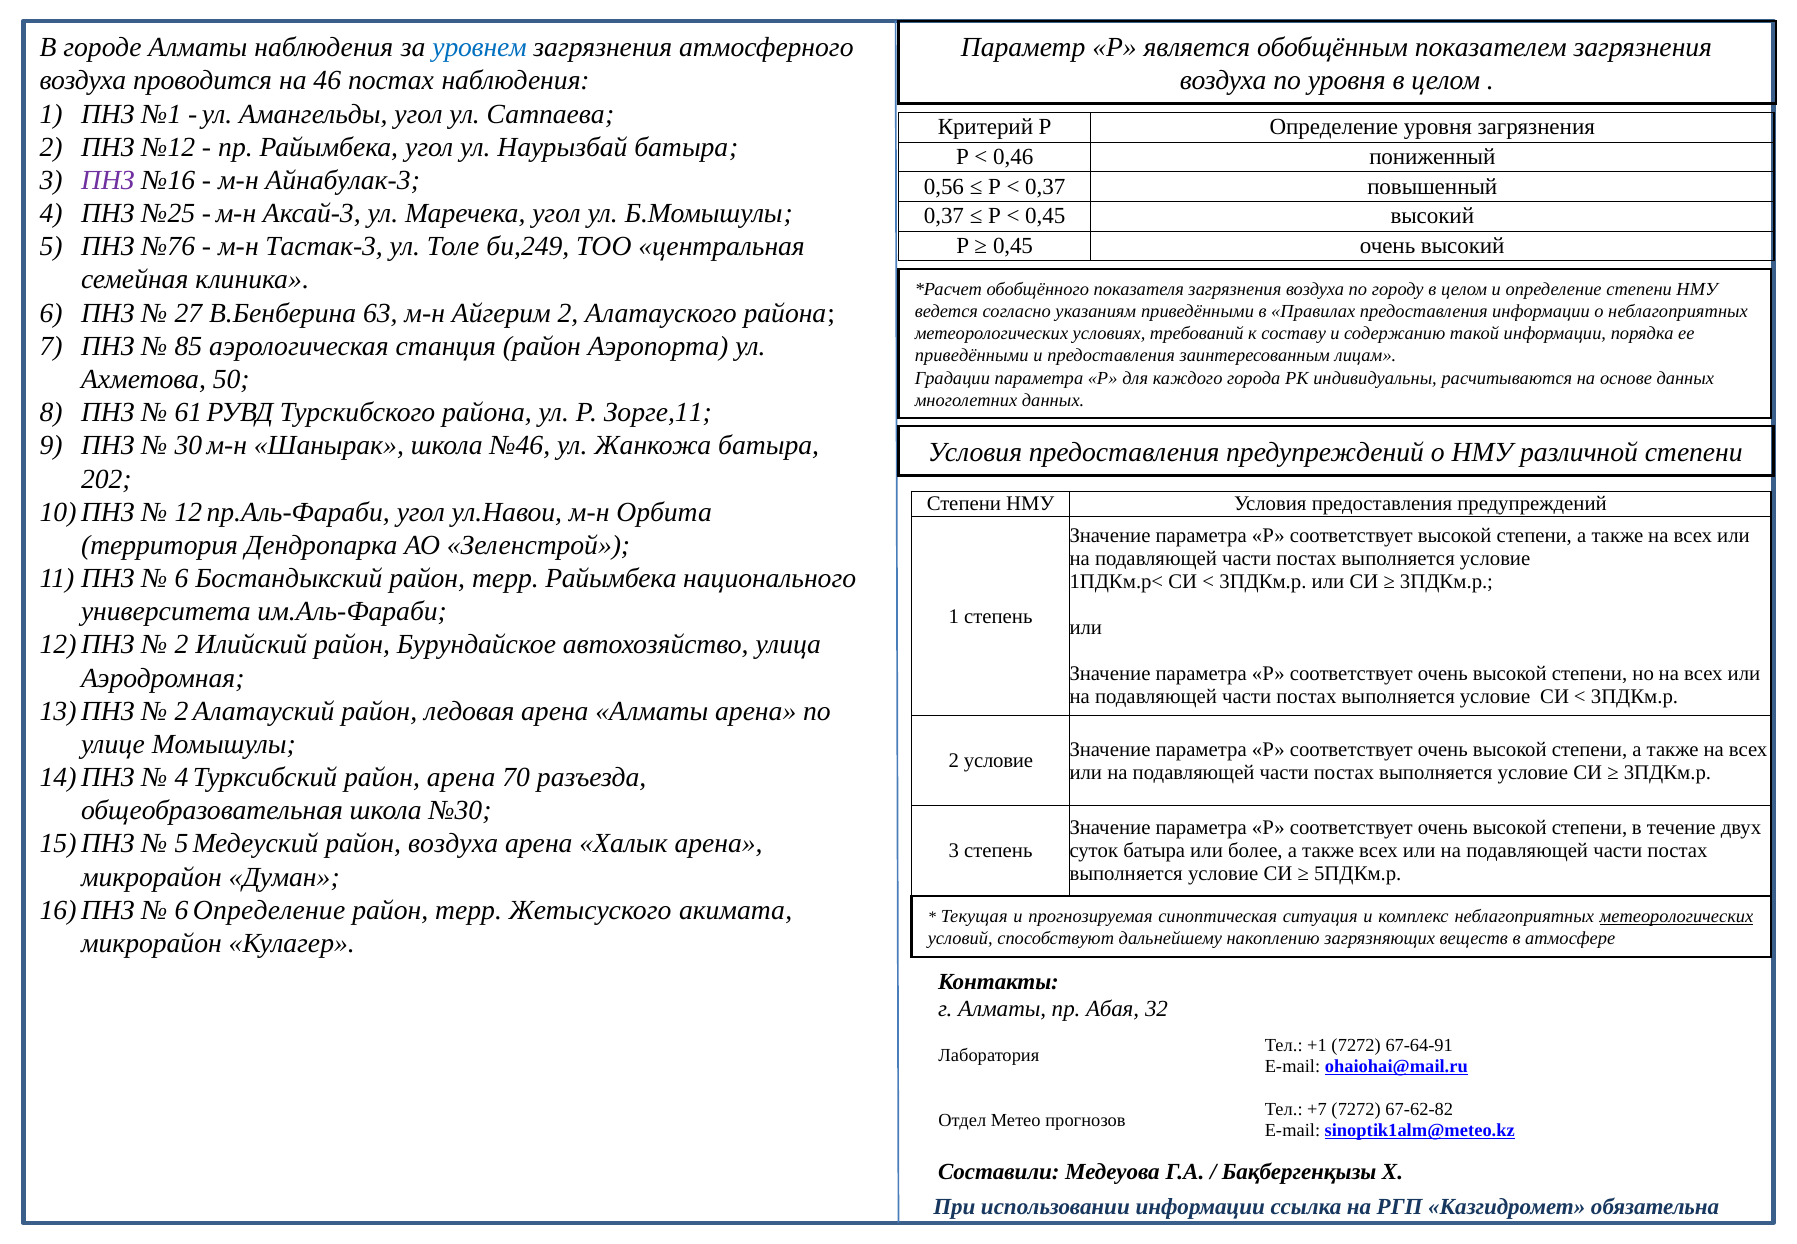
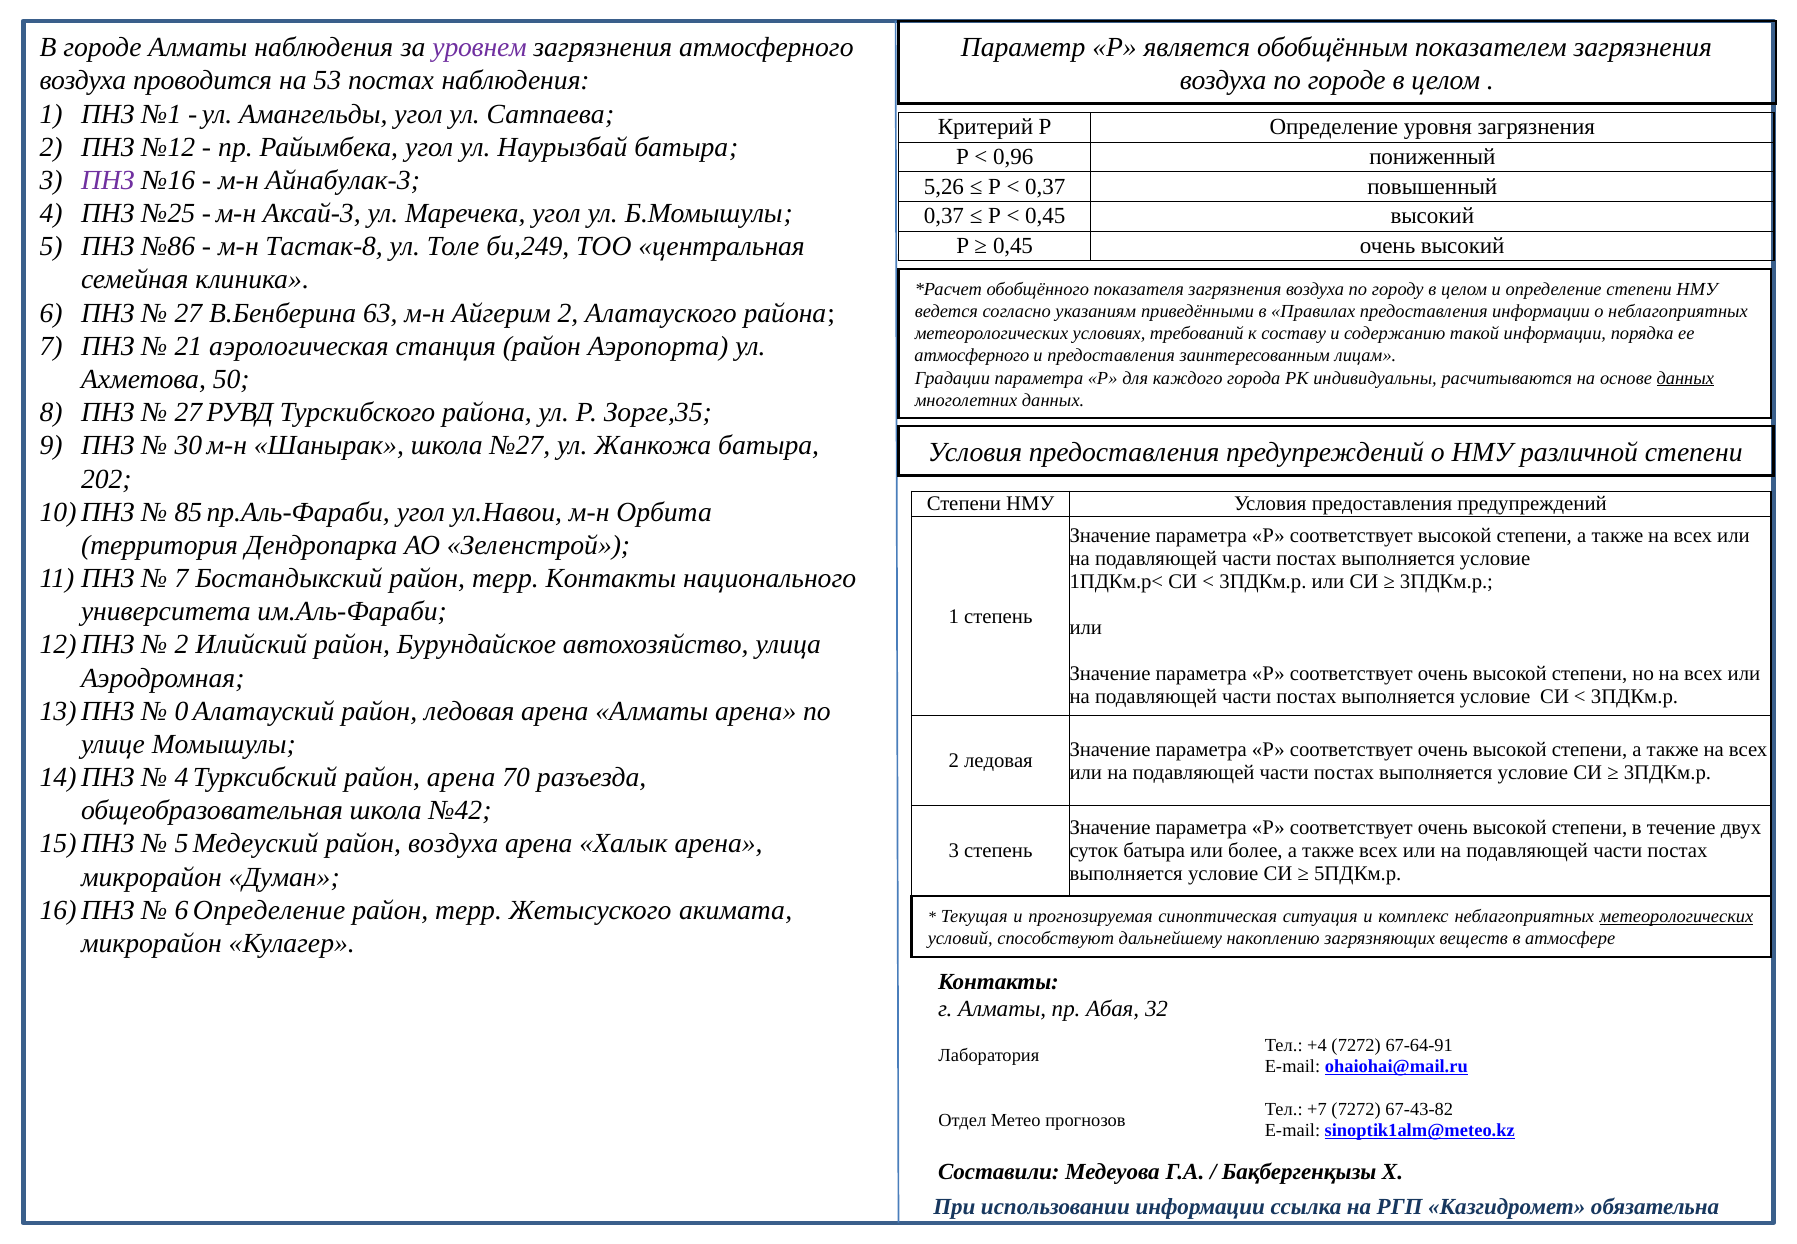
уровнем colour: blue -> purple
46: 46 -> 53
по уровня: уровня -> городе
0,46: 0,46 -> 0,96
0,56: 0,56 -> 5,26
№76: №76 -> №86
Тастак-3: Тастак-3 -> Тастак-8
85: 85 -> 21
приведёнными at (972, 356): приведёнными -> атмосферного
данных at (1685, 378) underline: none -> present
61 at (188, 413): 61 -> 27
Зорге,11: Зорге,11 -> Зорге,35
№46: №46 -> №27
12: 12 -> 85
6 at (181, 578): 6 -> 7
терр Райымбека: Райымбека -> Контакты
2 at (181, 711): 2 -> 0
2 условие: условие -> ледовая
№30: №30 -> №42
+1: +1 -> +4
67-62-82: 67-62-82 -> 67-43-82
